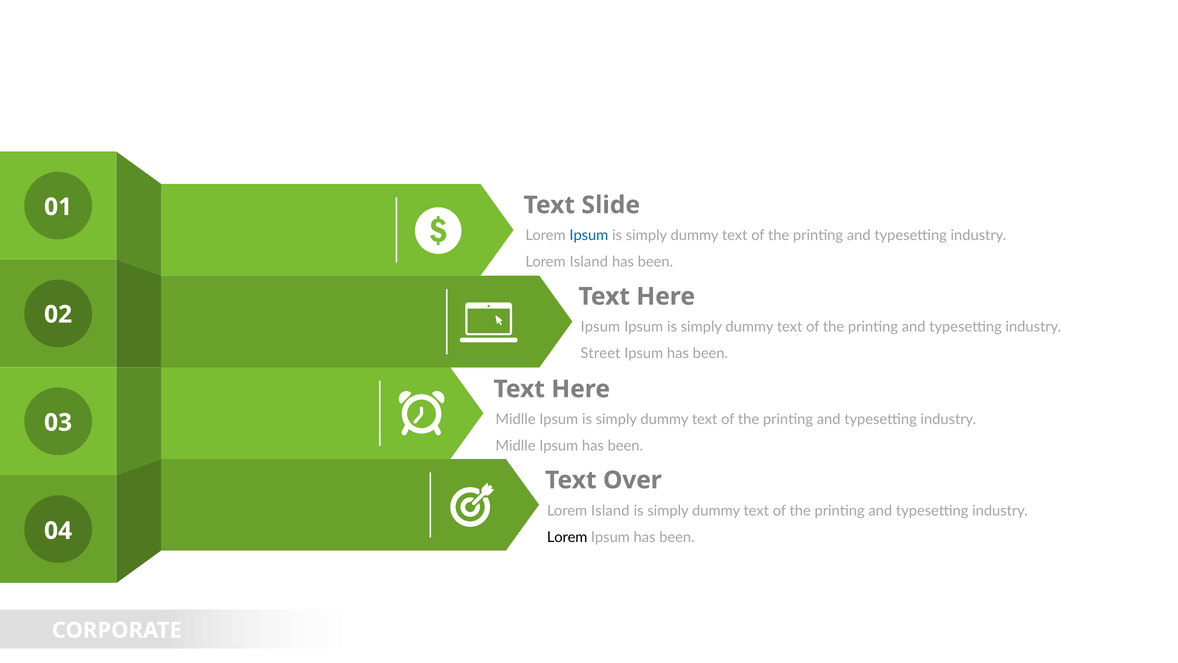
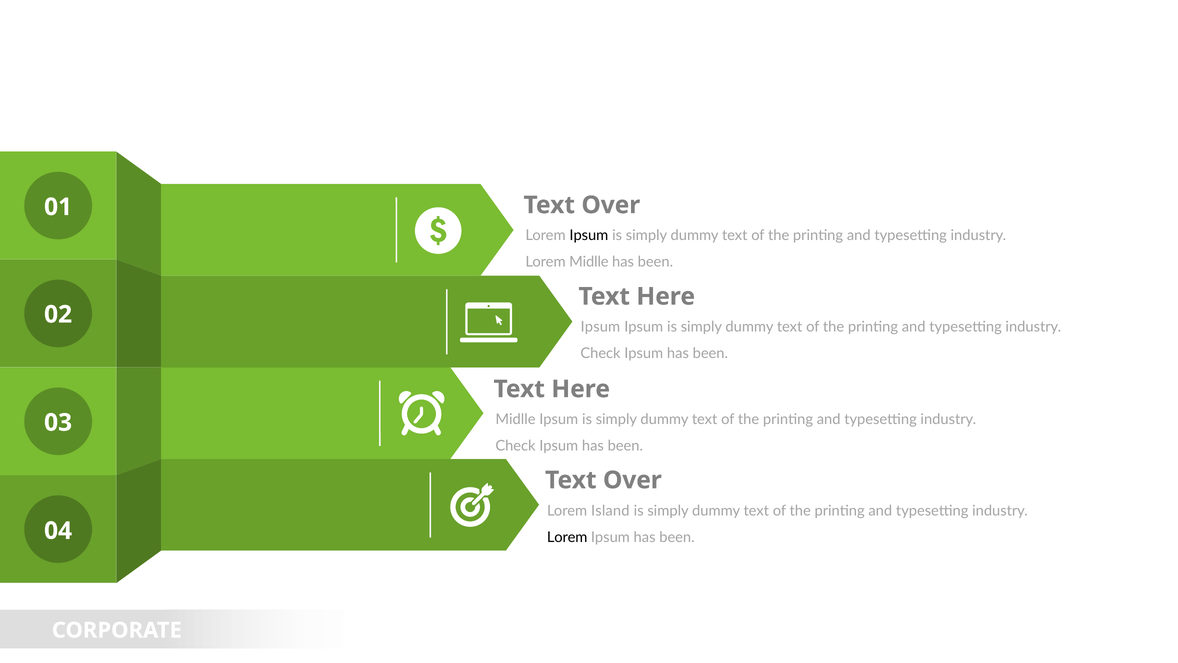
Slide at (611, 205): Slide -> Over
Ipsum at (589, 235) colour: blue -> black
Island at (589, 262): Island -> Midlle
Street at (600, 353): Street -> Check
Midlle at (515, 446): Midlle -> Check
